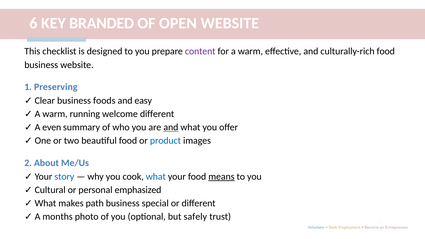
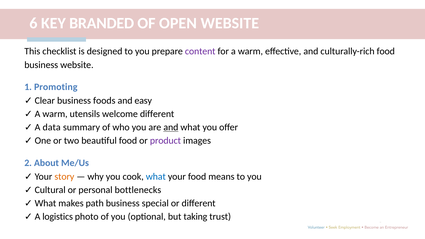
Preserving: Preserving -> Promoting
running: running -> utensils
even: even -> data
product colour: blue -> purple
story colour: blue -> orange
means underline: present -> none
emphasized: emphasized -> bottlenecks
months: months -> logistics
safely: safely -> taking
